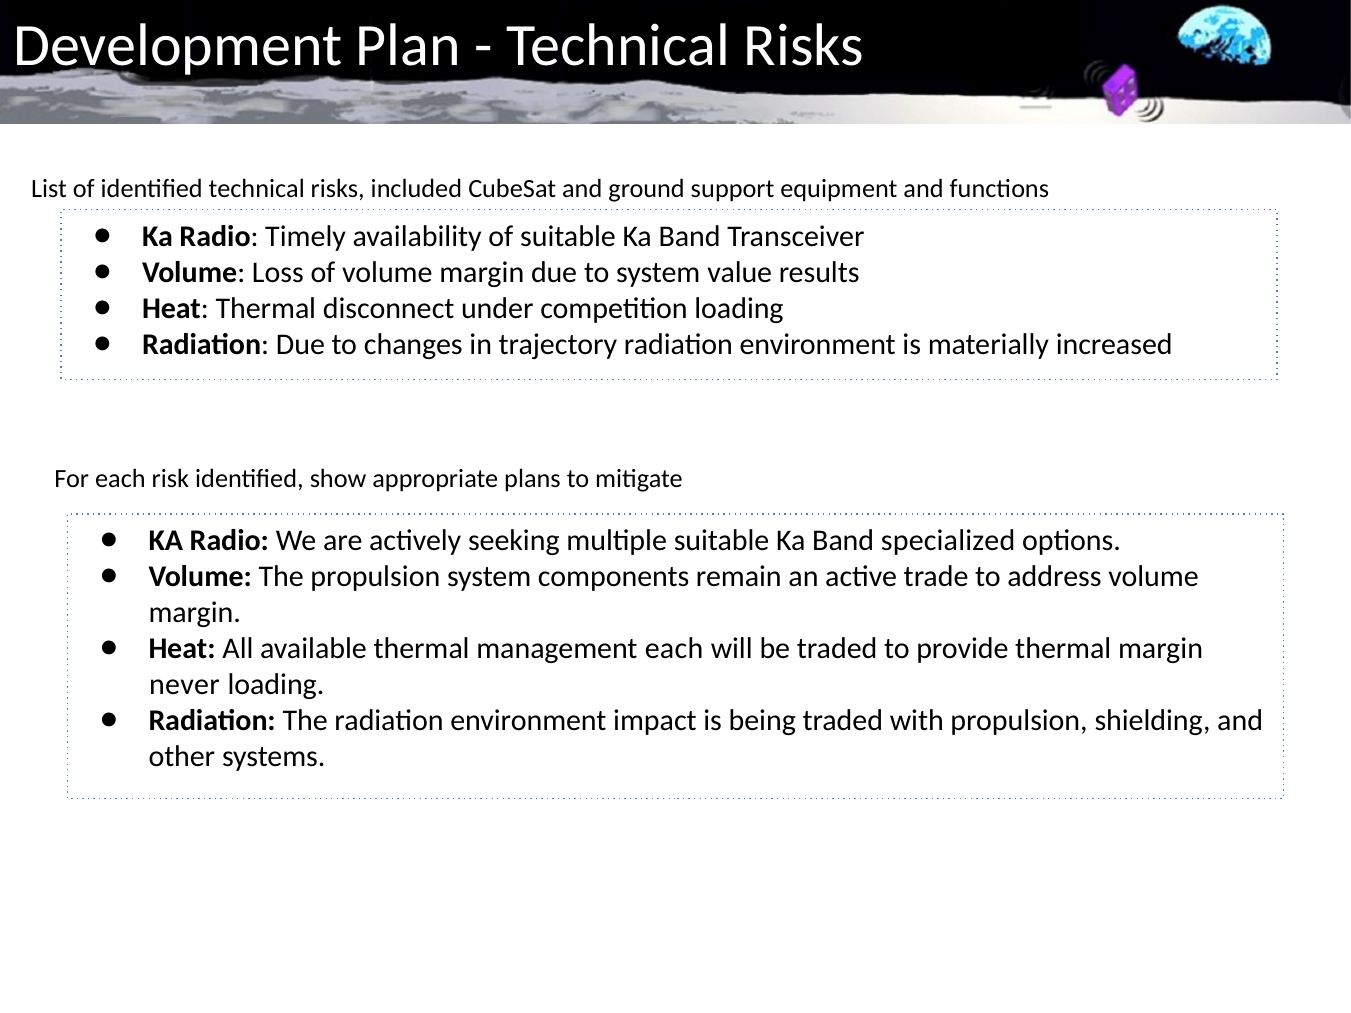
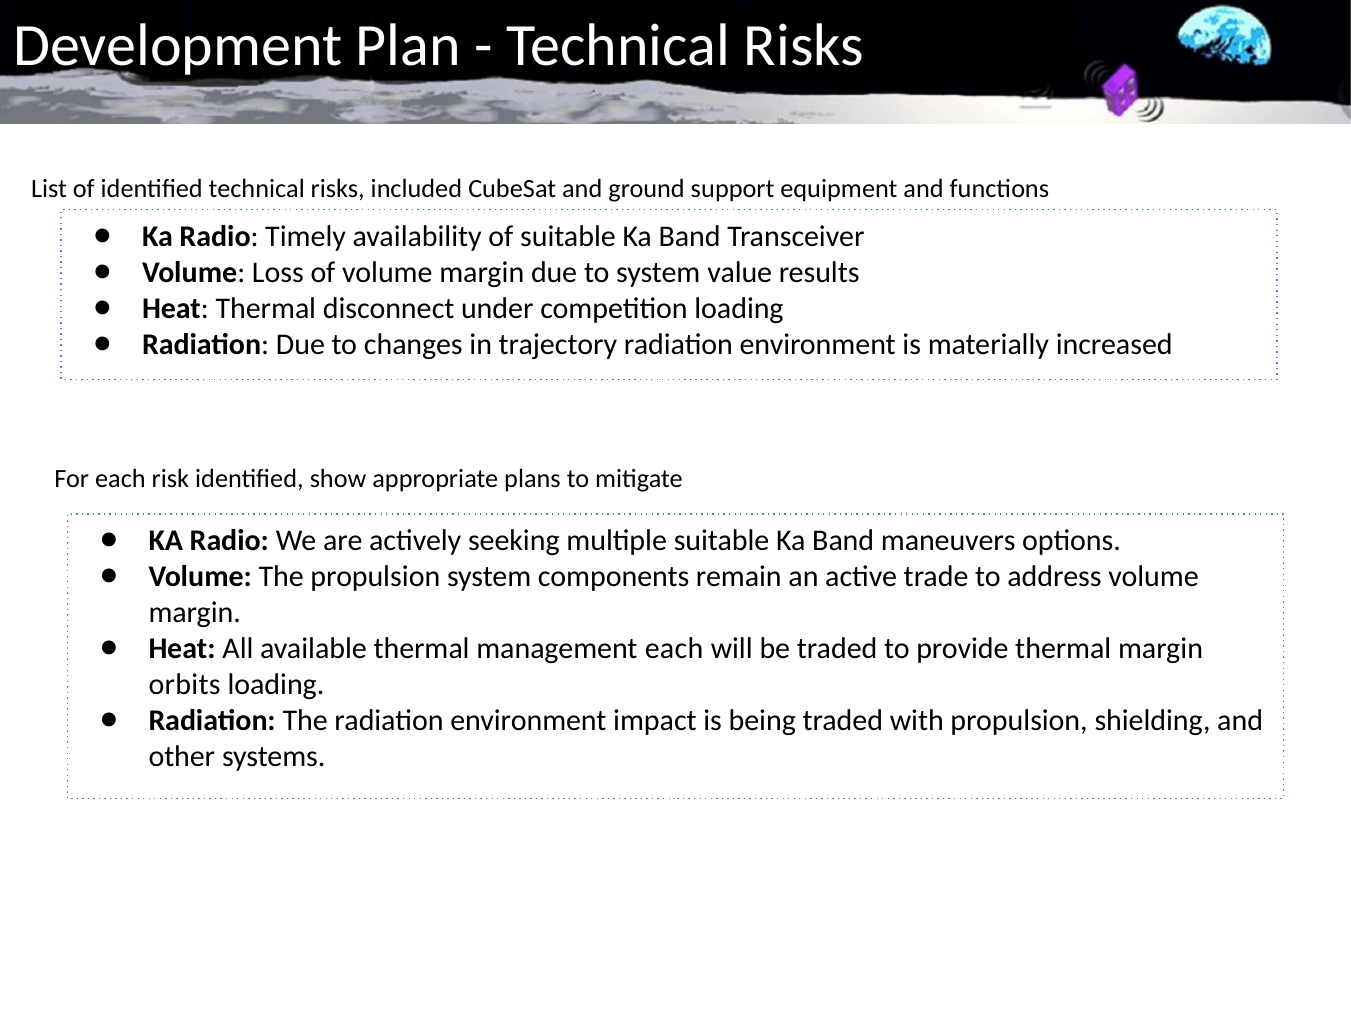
specialized: specialized -> maneuvers
never: never -> orbits
